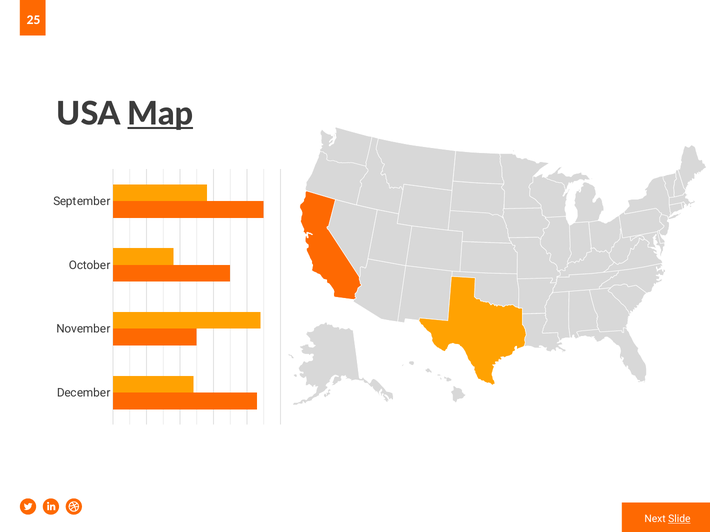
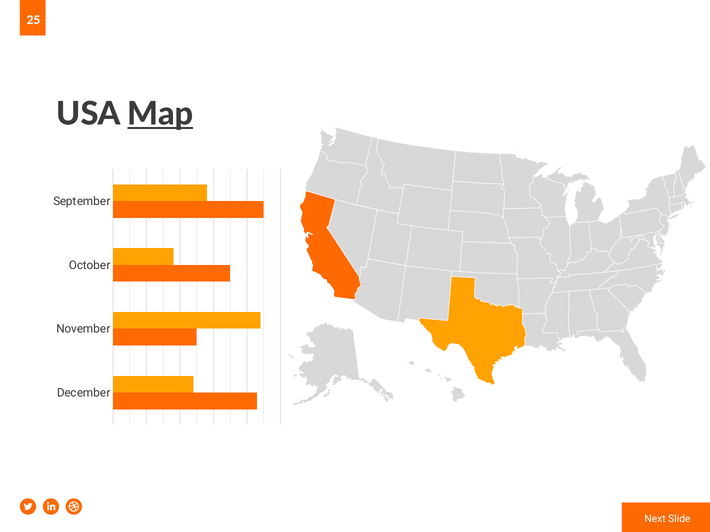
Slide underline: present -> none
